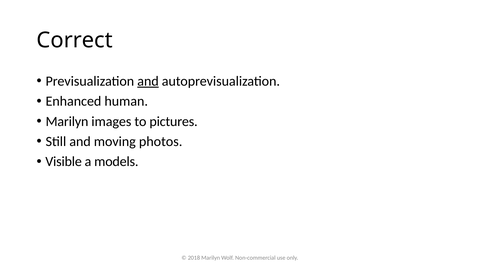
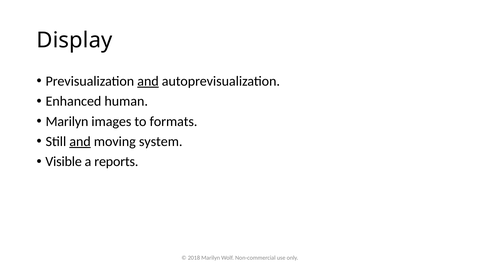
Correct: Correct -> Display
pictures: pictures -> formats
and at (80, 142) underline: none -> present
photos: photos -> system
models: models -> reports
